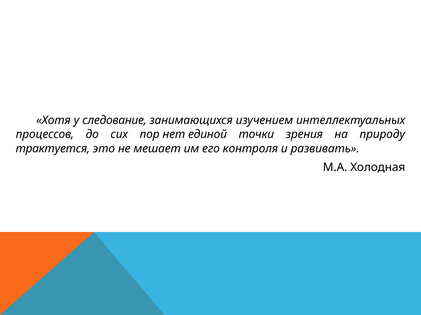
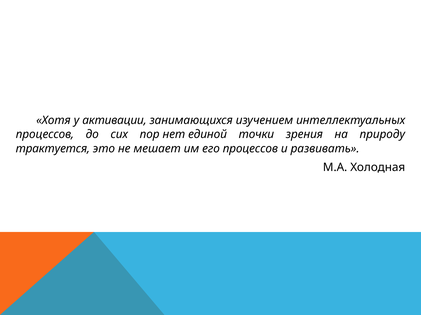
следование: следование -> активации
его контроля: контроля -> процессов
